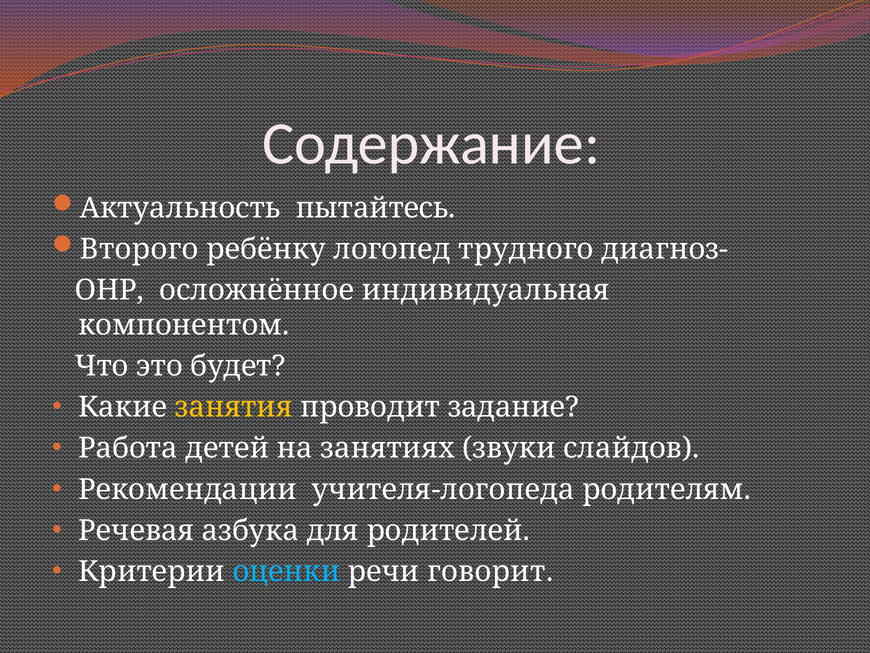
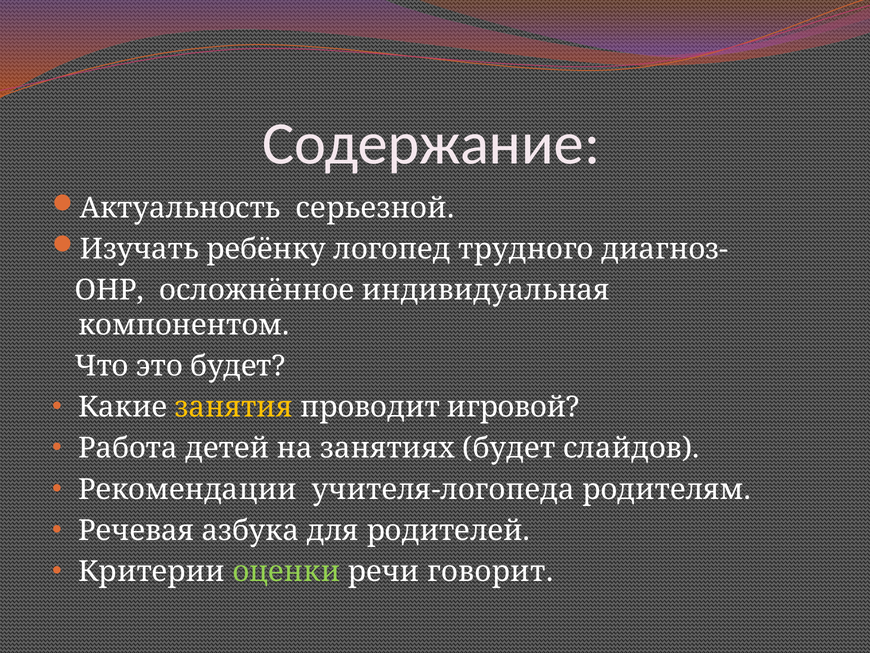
пытайтесь: пытайтесь -> серьезной
Второго: Второго -> Изучать
задание: задание -> игровой
занятиях звуки: звуки -> будет
оценки colour: light blue -> light green
